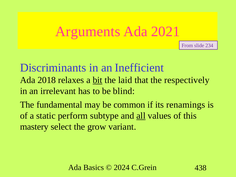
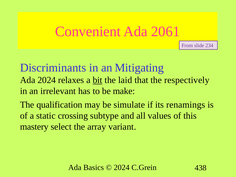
Arguments: Arguments -> Convenient
2021: 2021 -> 2061
Inefficient: Inefficient -> Mitigating
Ada 2018: 2018 -> 2024
blind: blind -> make
fundamental: fundamental -> qualification
common: common -> simulate
perform: perform -> crossing
all underline: present -> none
grow: grow -> array
